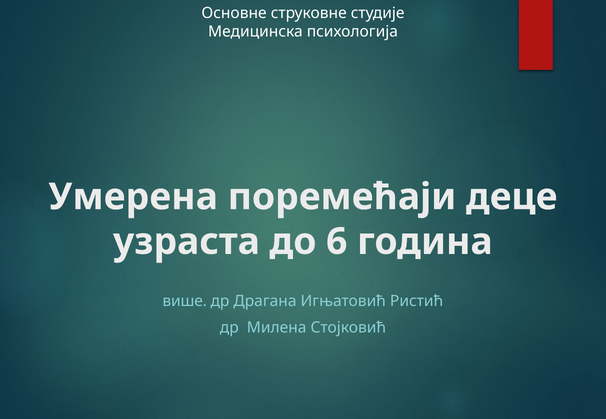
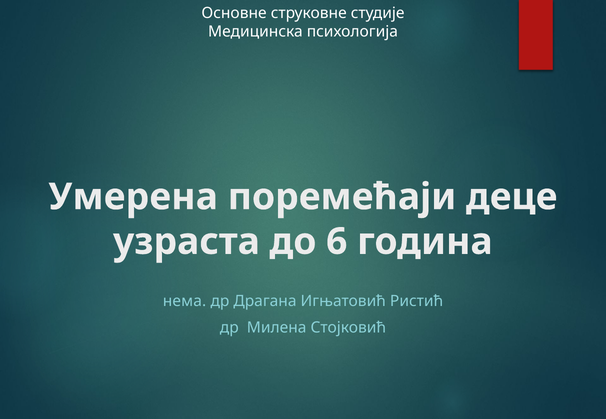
више: више -> нема
